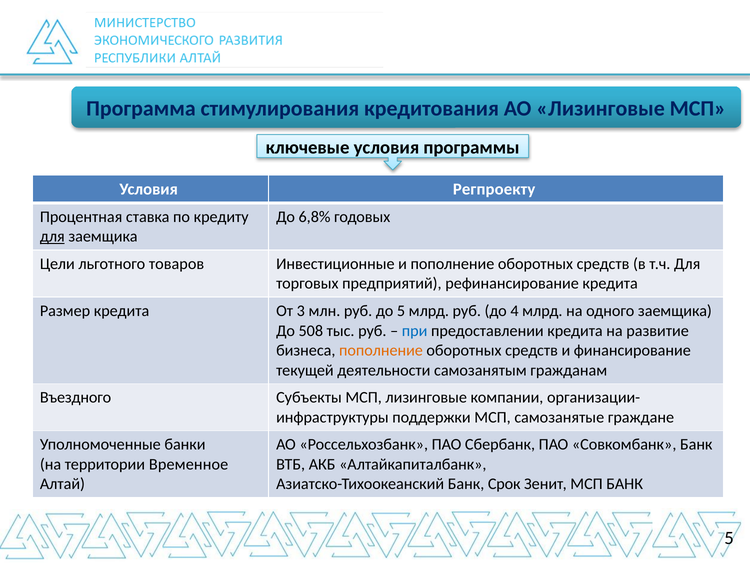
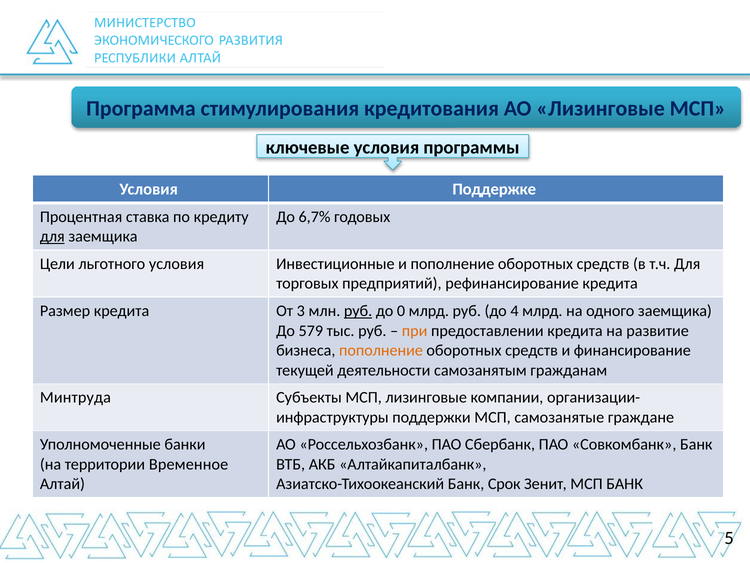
Регпроекту: Регпроекту -> Поддержке
6,8%: 6,8% -> 6,7%
льготного товаров: товаров -> условия
руб at (358, 311) underline: none -> present
до 5: 5 -> 0
508: 508 -> 579
при colour: blue -> orange
Въездного: Въездного -> Минтруда
